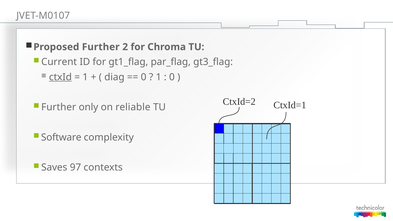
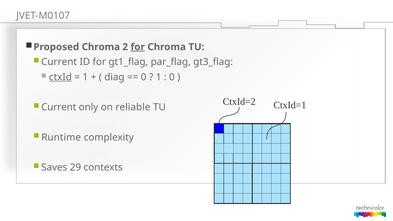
Proposed Further: Further -> Chroma
for at (138, 47) underline: none -> present
Further at (59, 107): Further -> Current
Software: Software -> Runtime
97: 97 -> 29
